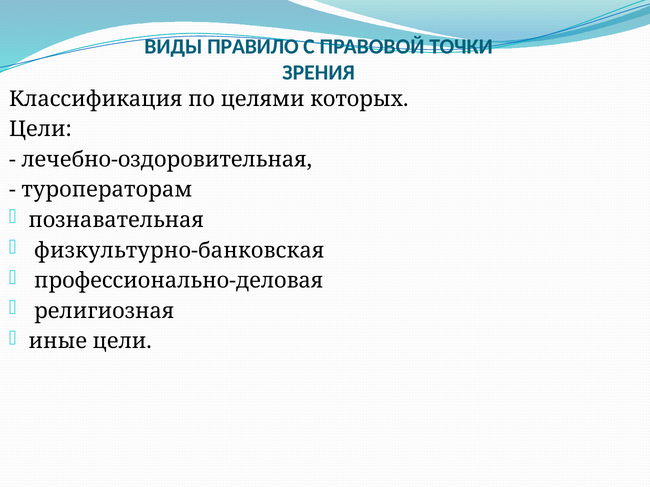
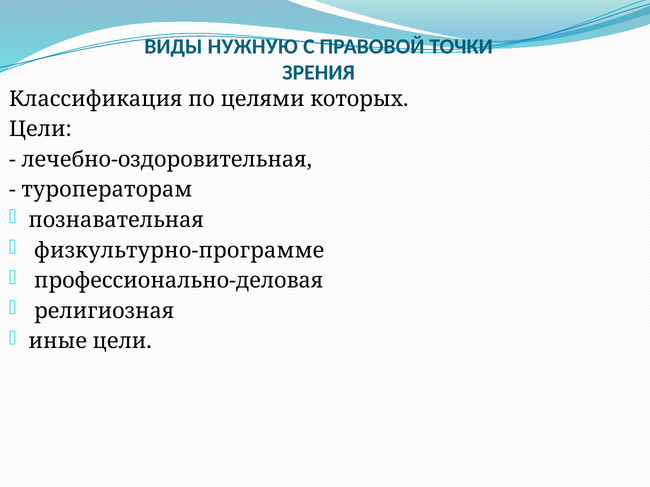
ПРАВИЛО: ПРАВИЛО -> НУЖНУЮ
физкультурно-банковская: физкультурно-банковская -> физкультурно-программе
